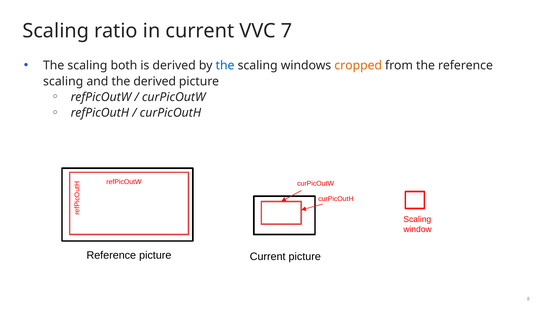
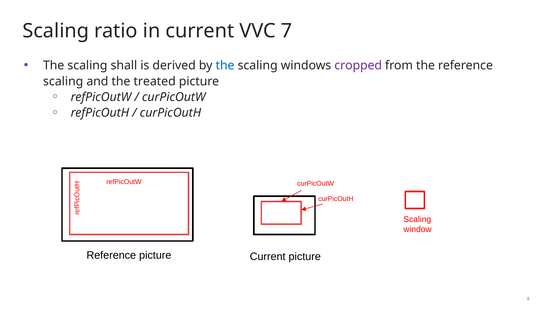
both: both -> shall
cropped colour: orange -> purple
the derived: derived -> treated
